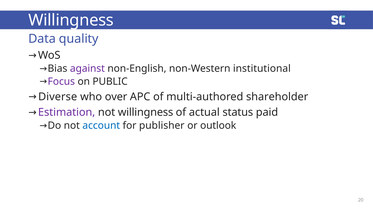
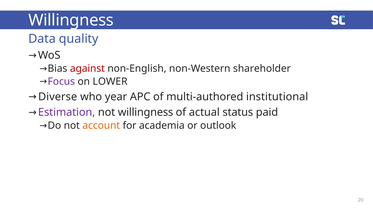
against colour: purple -> red
institutional: institutional -> shareholder
PUBLIC: PUBLIC -> LOWER
over: over -> year
shareholder: shareholder -> institutional
account colour: blue -> orange
publisher: publisher -> academia
